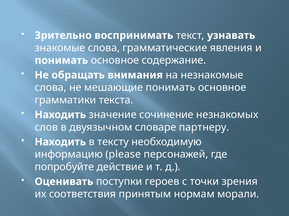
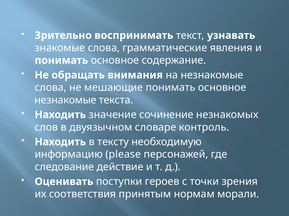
грамматики at (65, 100): грамматики -> незнакомые
партнеру: партнеру -> контроль
попробуйте: попробуйте -> следование
